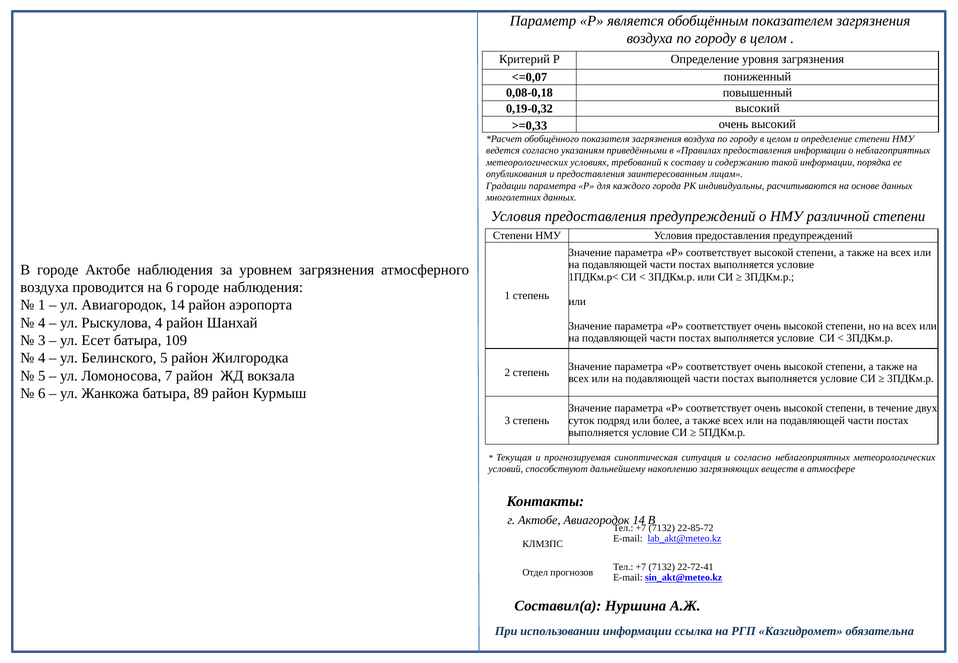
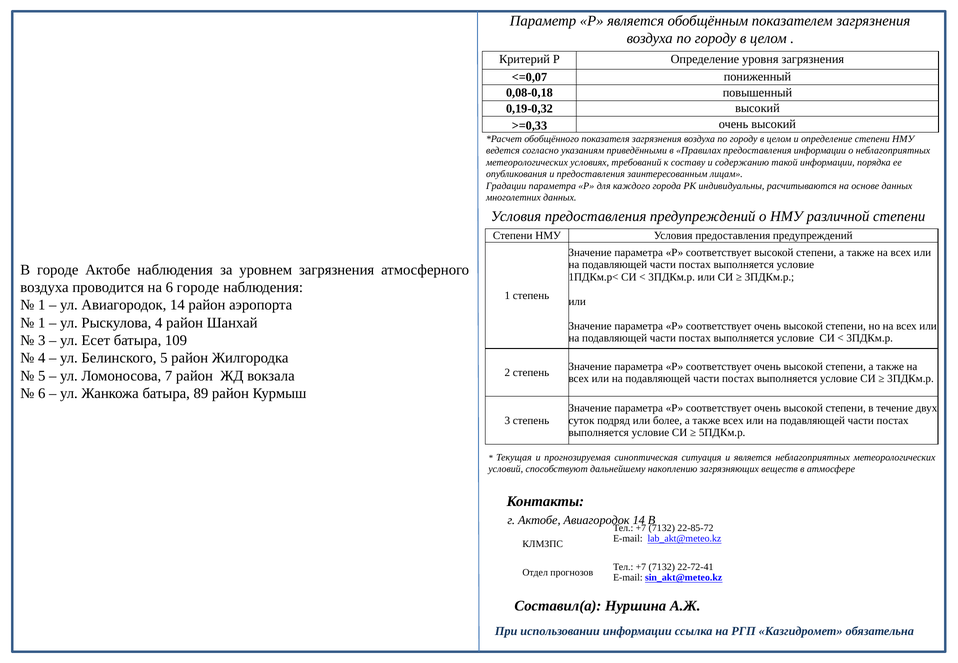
4 at (42, 323): 4 -> 1
и согласно: согласно -> является
